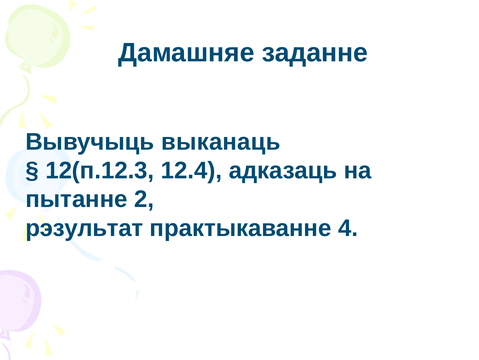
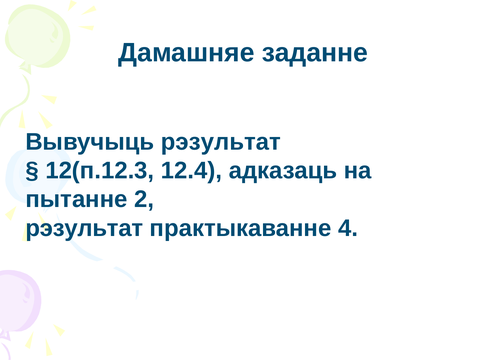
Вывучыць выканаць: выканаць -> рэзультат
